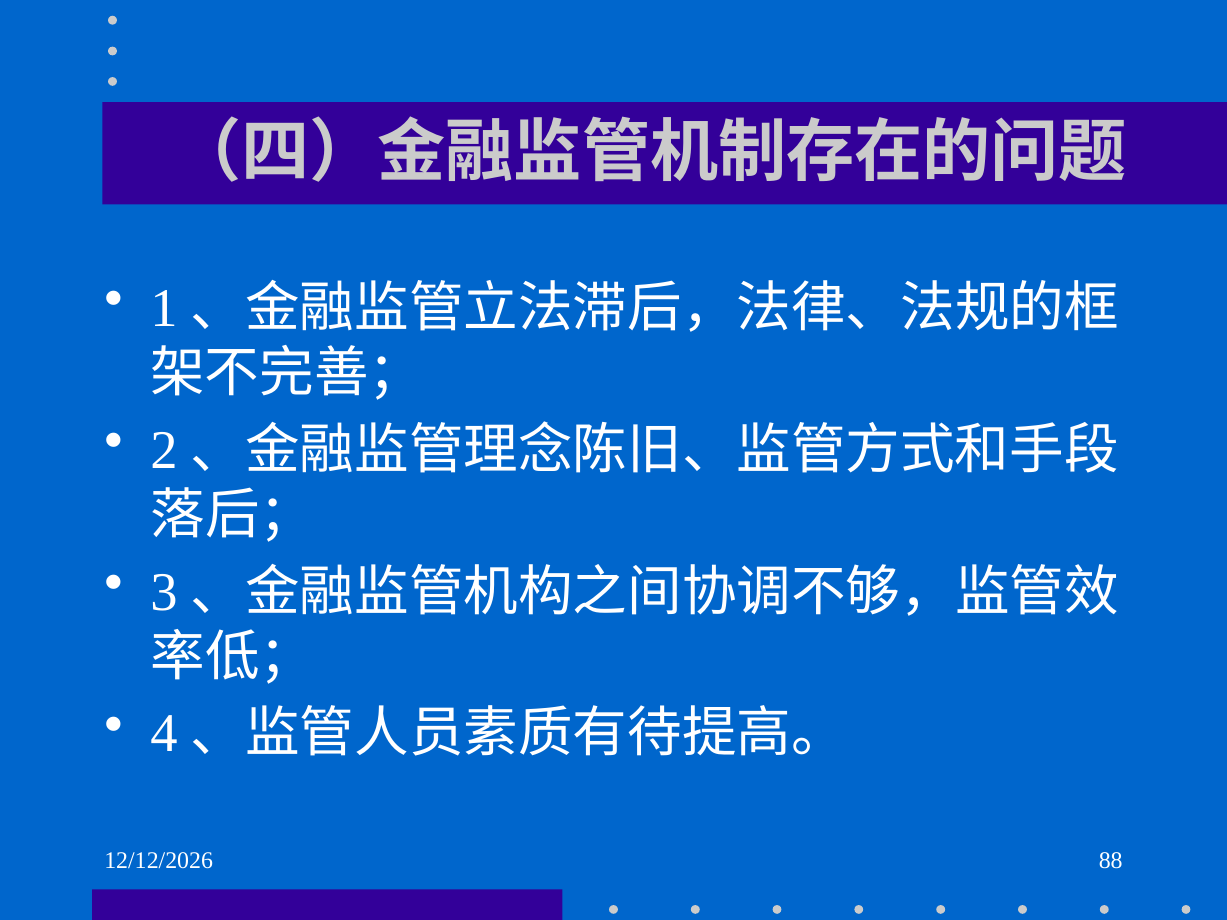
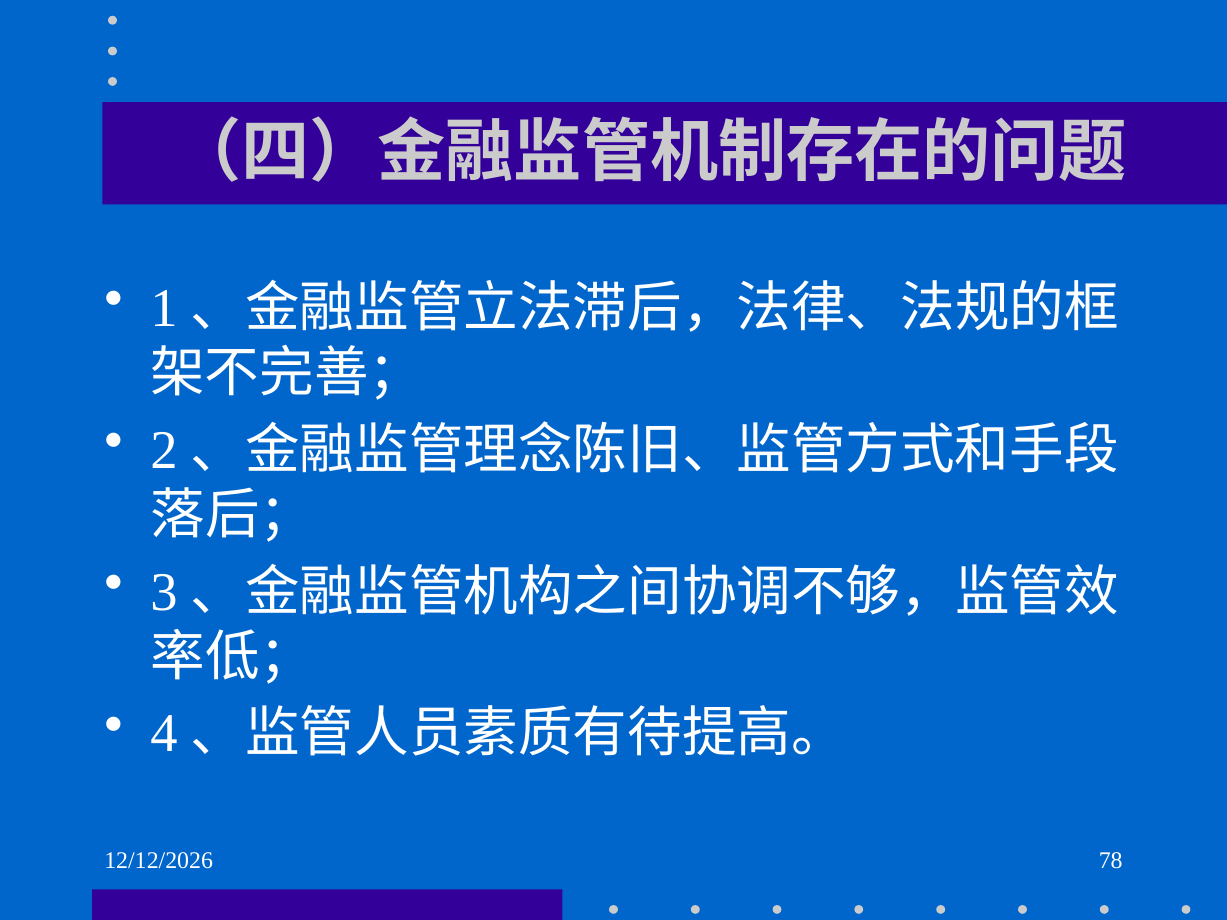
88: 88 -> 78
